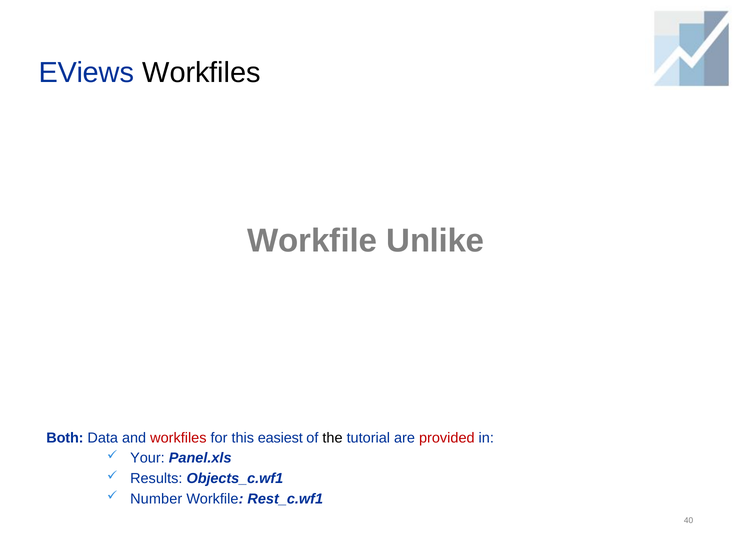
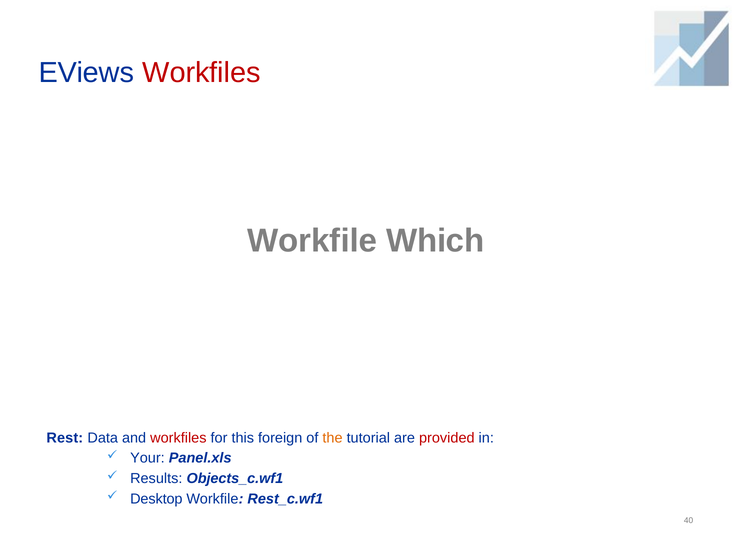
Workfiles at (201, 72) colour: black -> red
Unlike: Unlike -> Which
Both: Both -> Rest
easiest: easiest -> foreign
the colour: black -> orange
Number: Number -> Desktop
